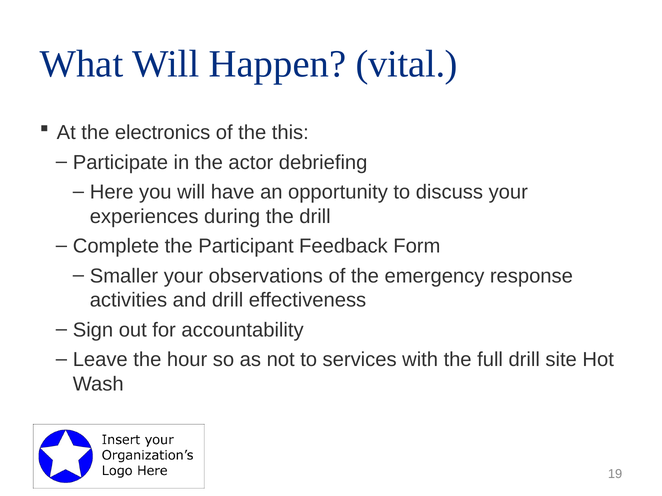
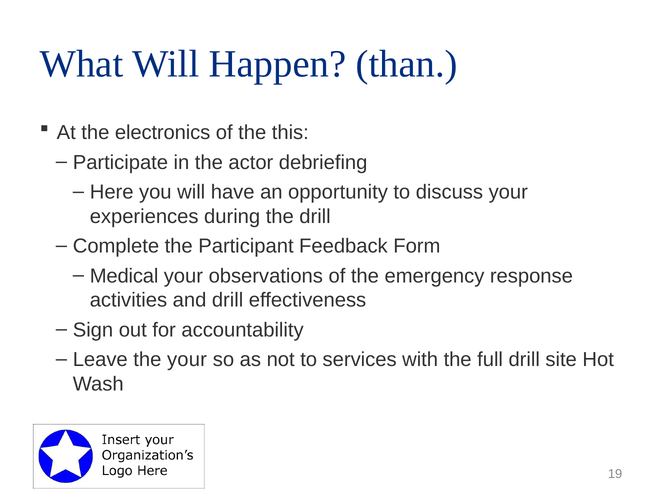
vital: vital -> than
Smaller: Smaller -> Medical
the hour: hour -> your
